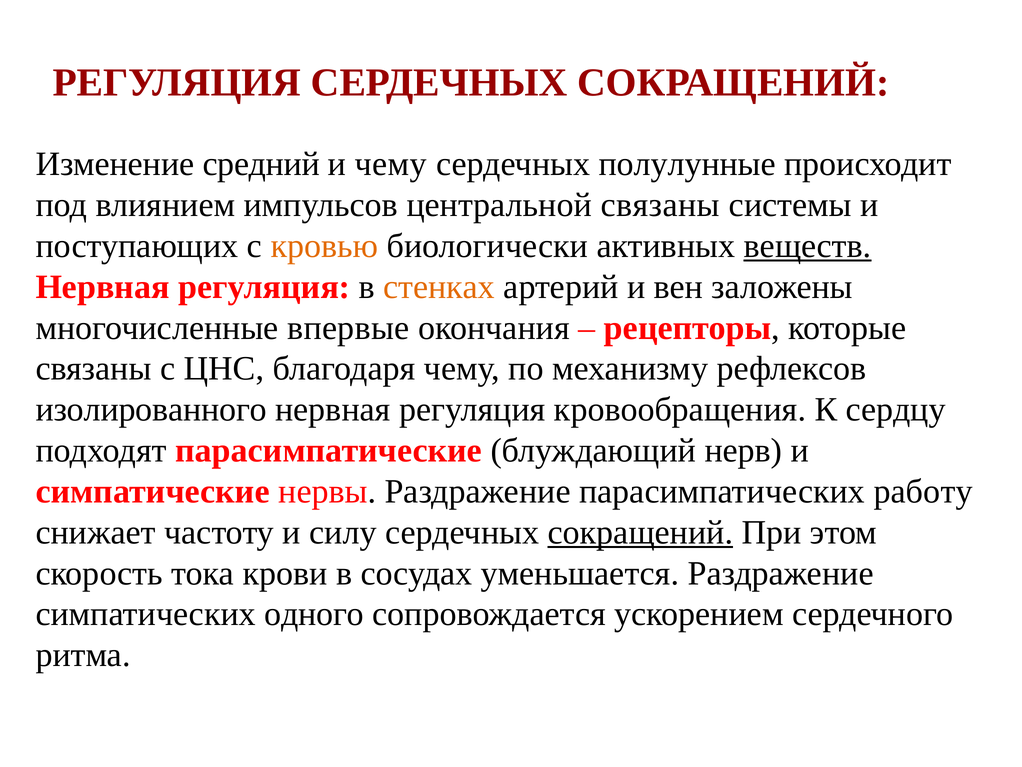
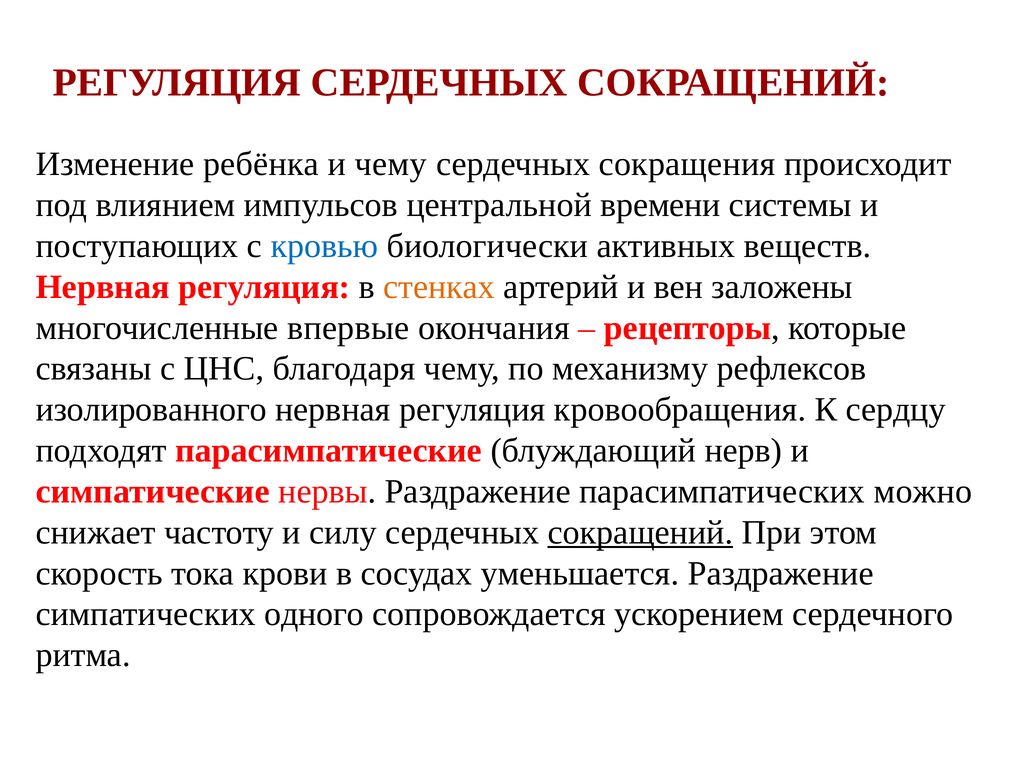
средний: средний -> ребёнка
полулунные: полулунные -> сокращения
центральной связаны: связаны -> времени
кровью colour: orange -> blue
веществ underline: present -> none
работу: работу -> можно
